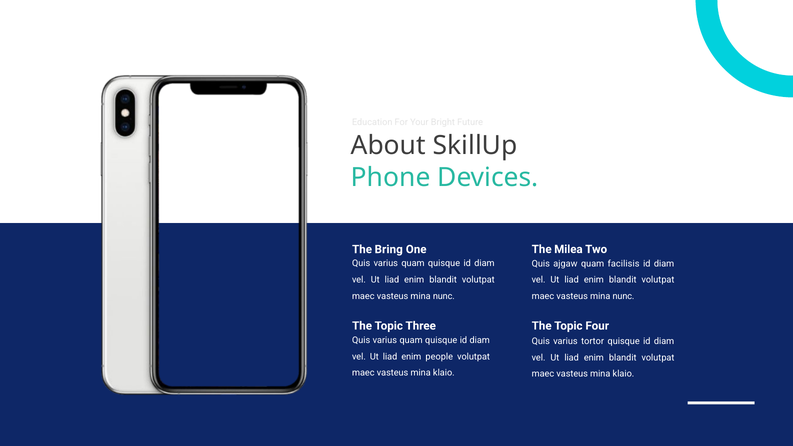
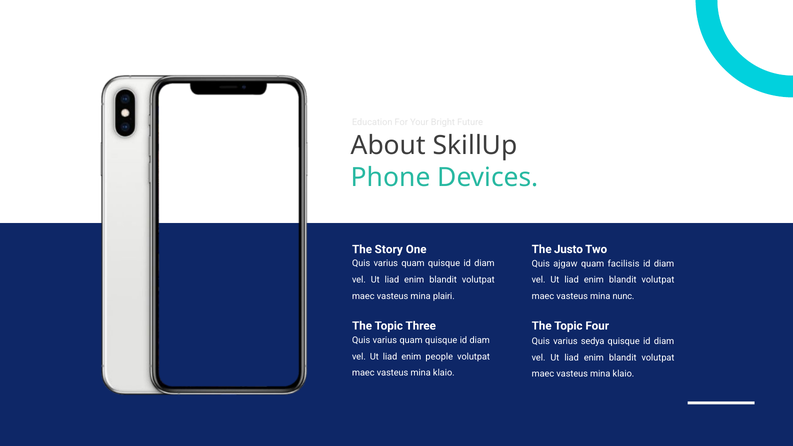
Milea: Milea -> Justo
Bring: Bring -> Story
nunc at (444, 296): nunc -> plairi
tortor: tortor -> sedya
